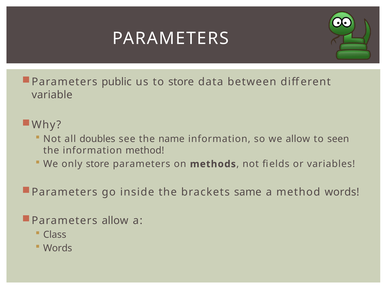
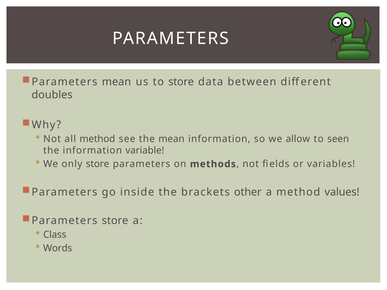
Parameters public: public -> mean
variable: variable -> doubles
all doubles: doubles -> method
the name: name -> mean
information method: method -> variable
same: same -> other
method words: words -> values
Parameters allow: allow -> store
